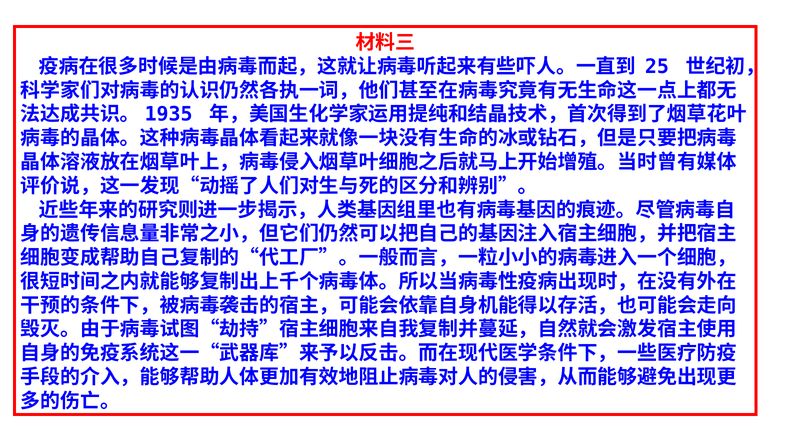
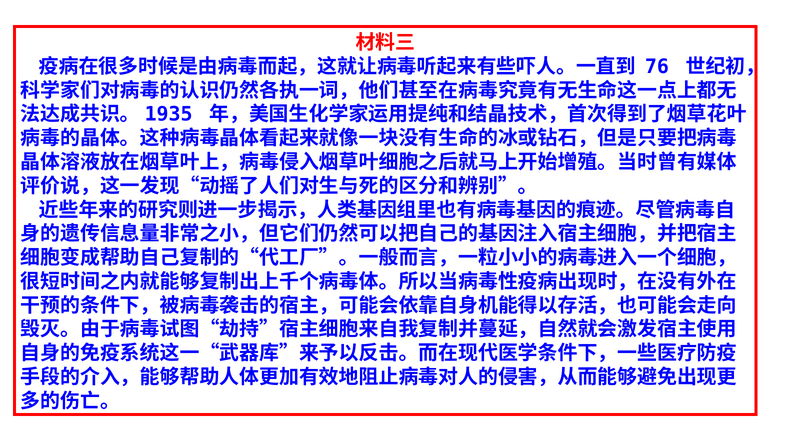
25: 25 -> 76
